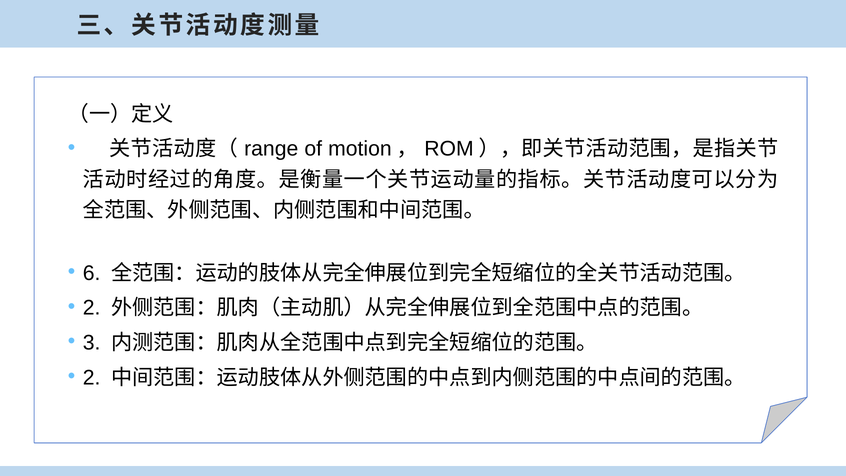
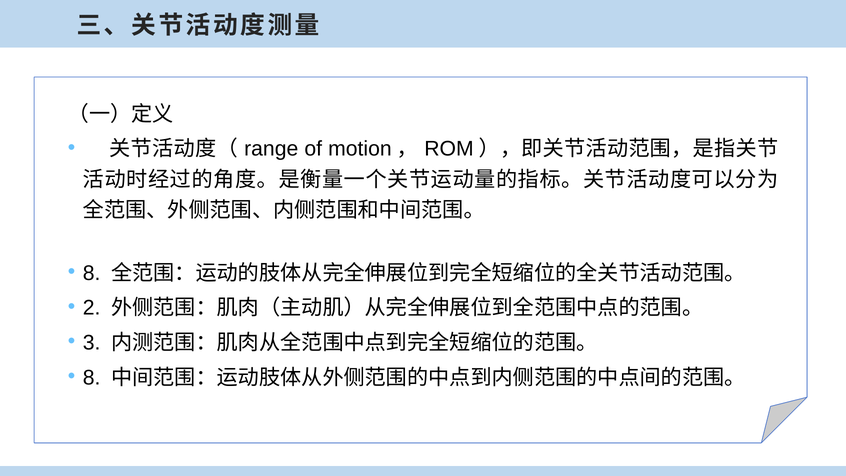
6 at (92, 273): 6 -> 8
2 at (92, 378): 2 -> 8
